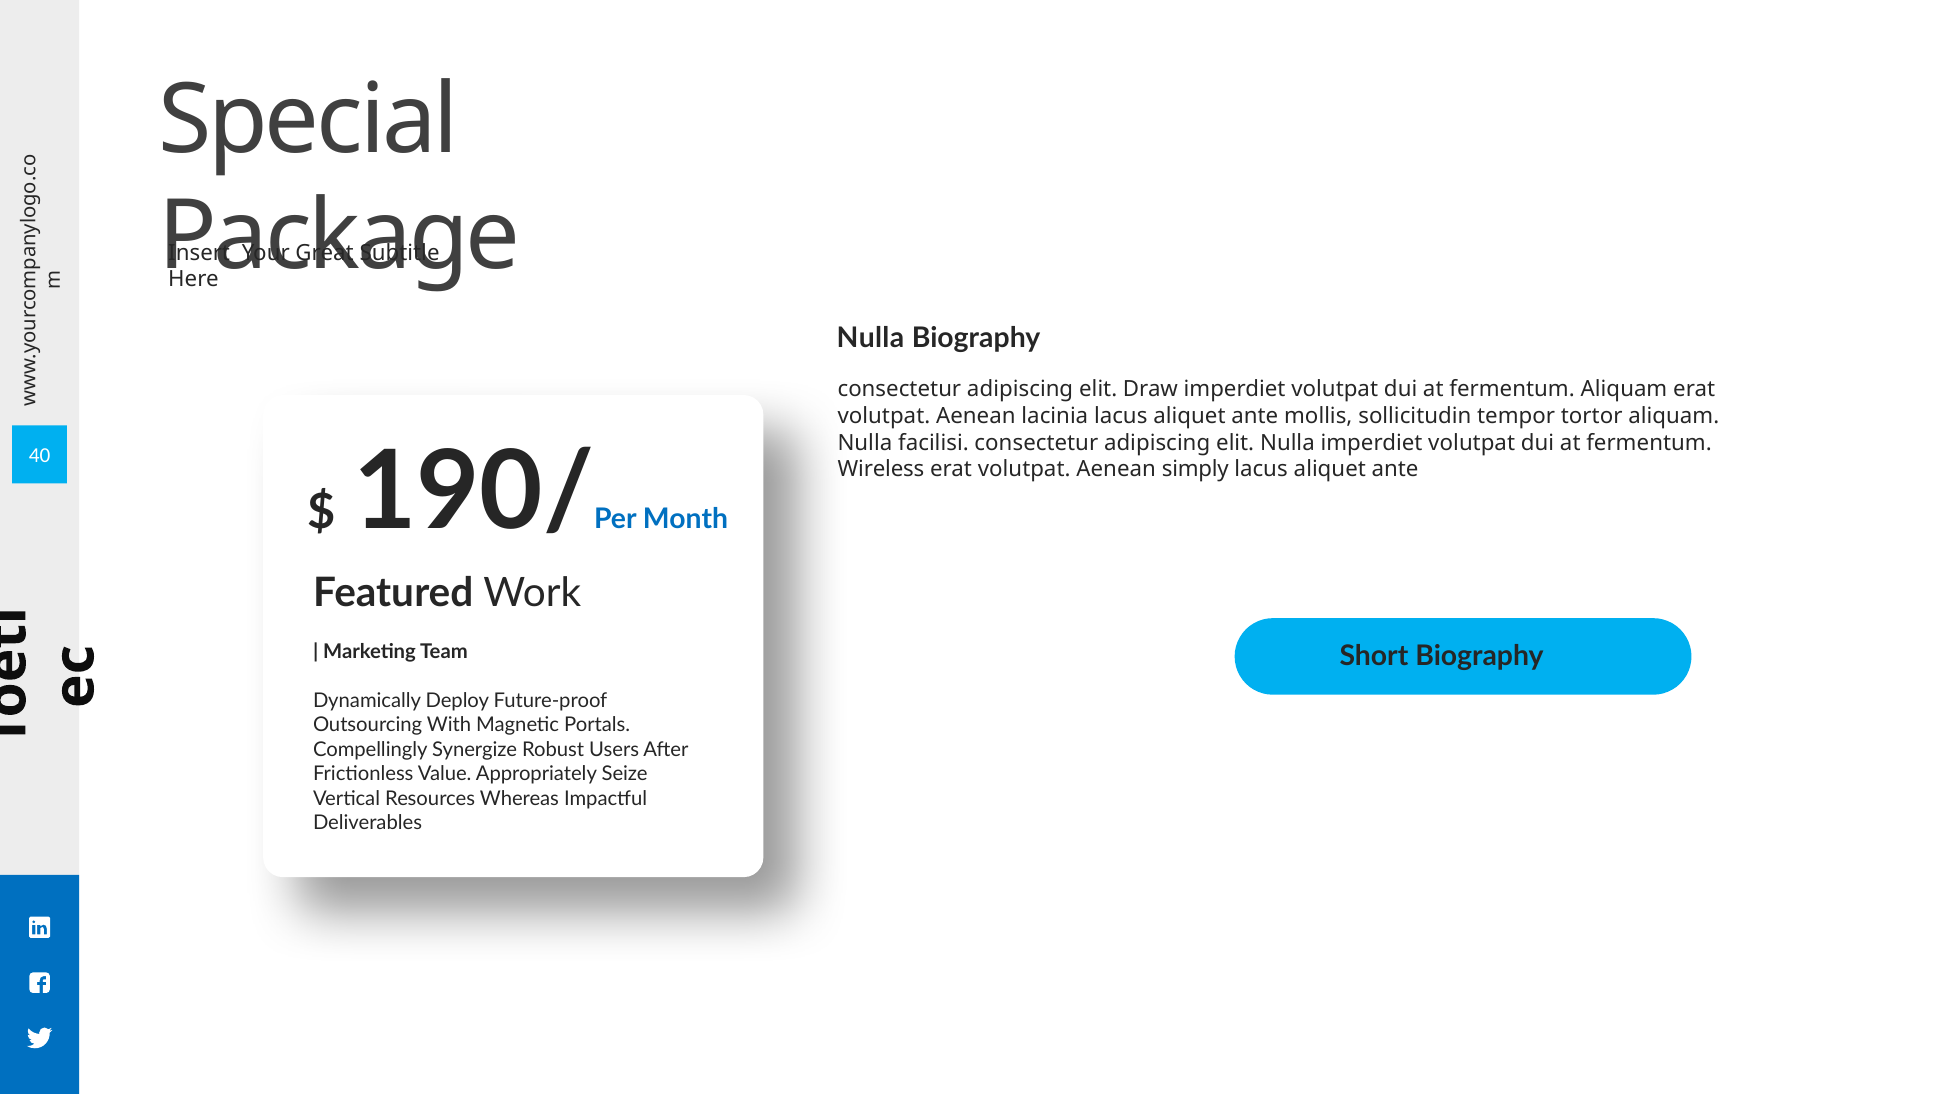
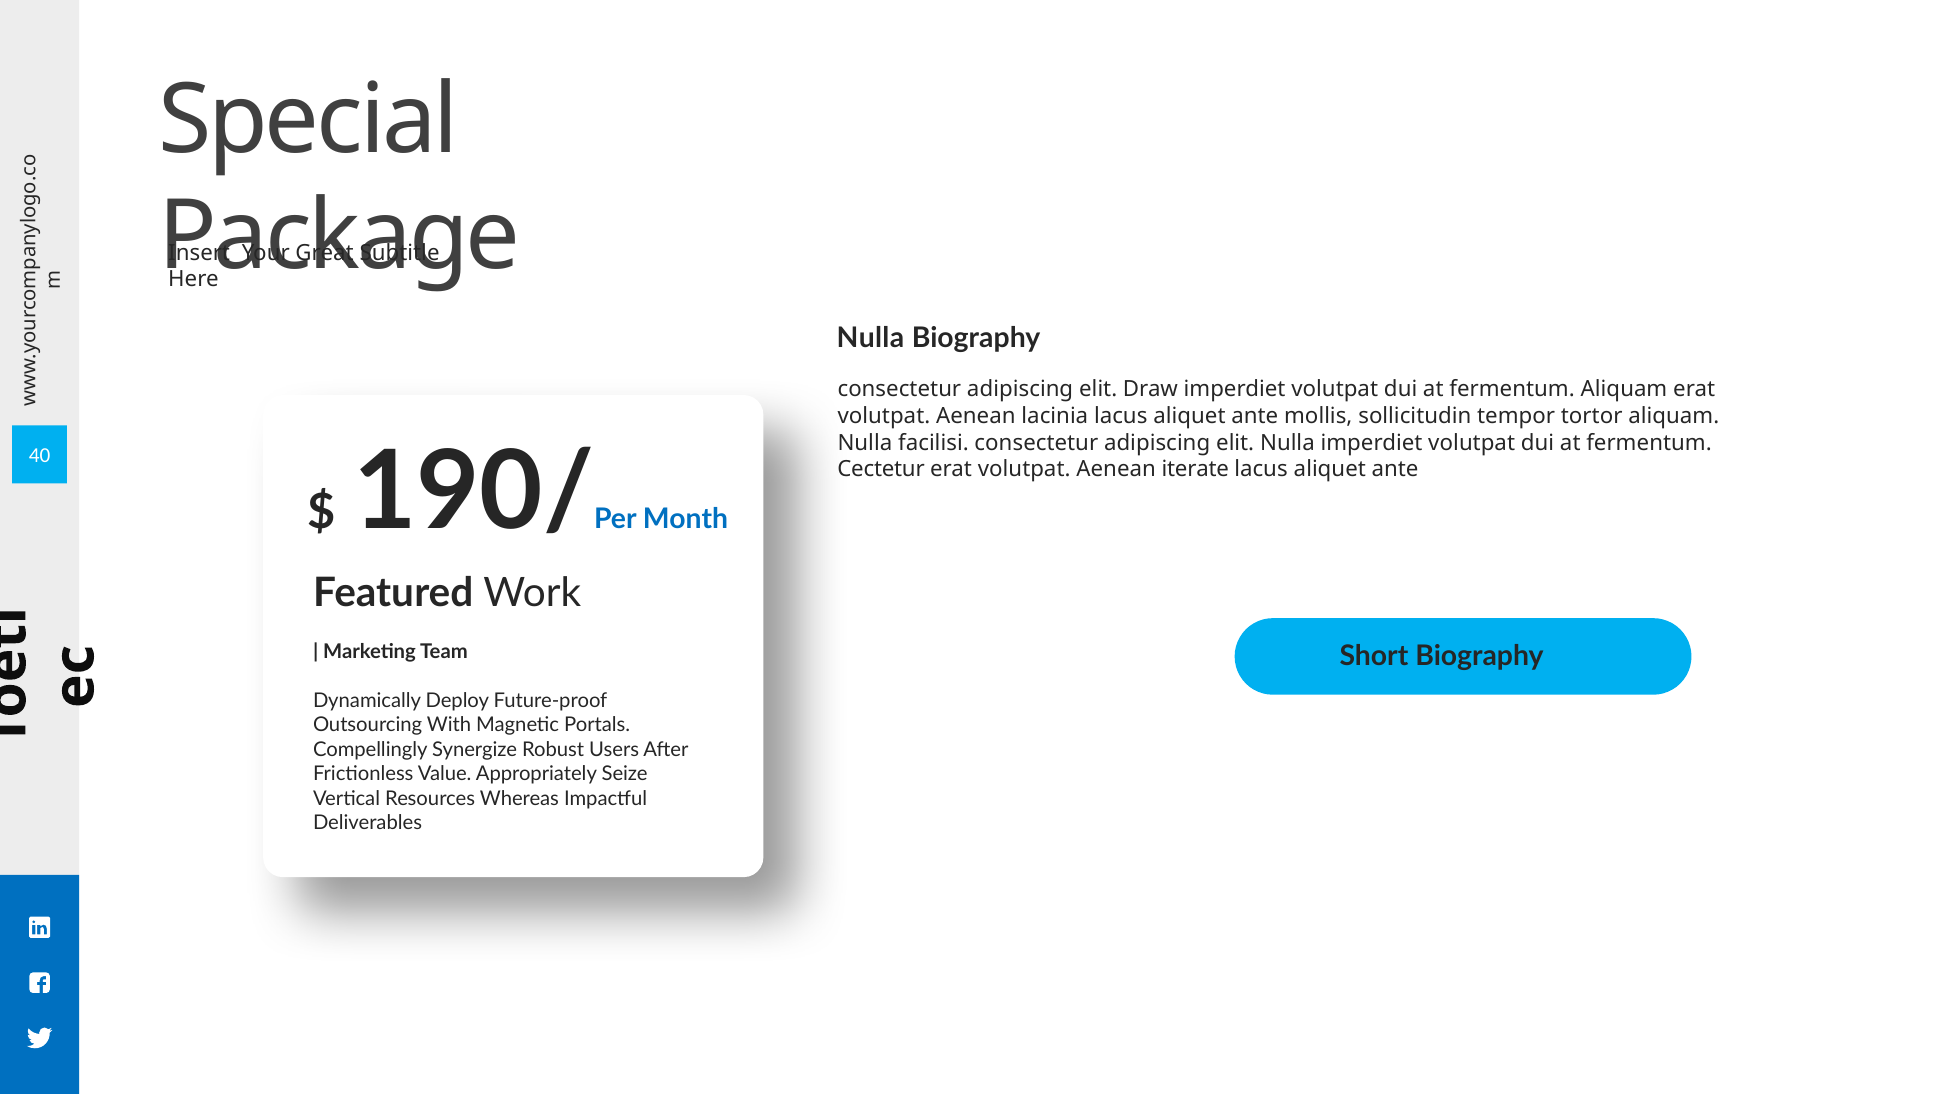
Wireless: Wireless -> Cectetur
simply: simply -> iterate
